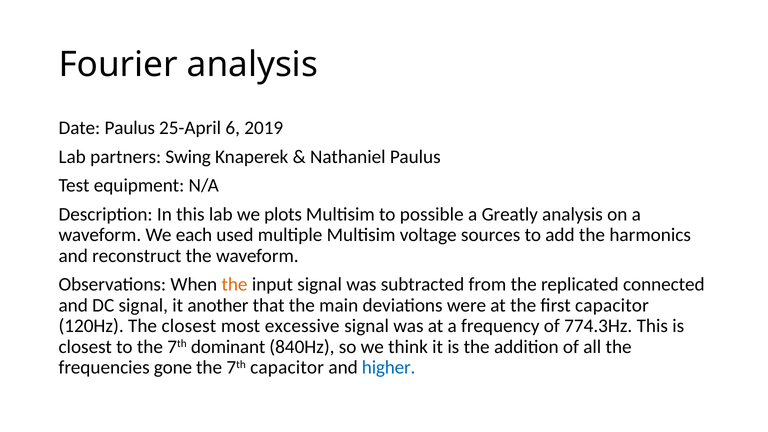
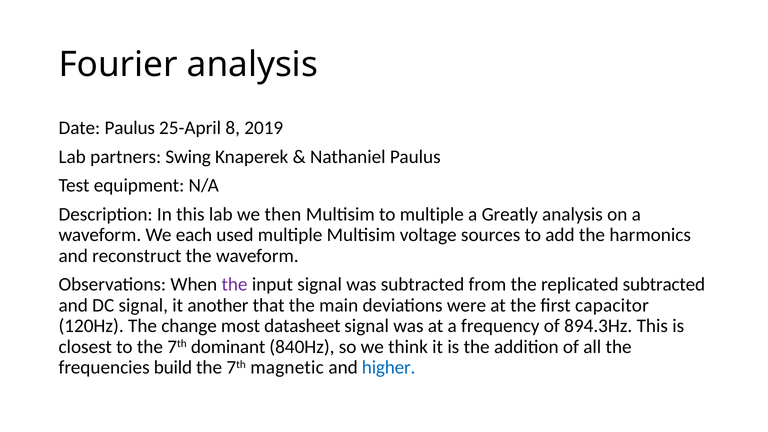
6: 6 -> 8
plots: plots -> then
to possible: possible -> multiple
the at (235, 285) colour: orange -> purple
replicated connected: connected -> subtracted
The closest: closest -> change
excessive: excessive -> datasheet
774.3Hz: 774.3Hz -> 894.3Hz
gone: gone -> build
7th capacitor: capacitor -> magnetic
